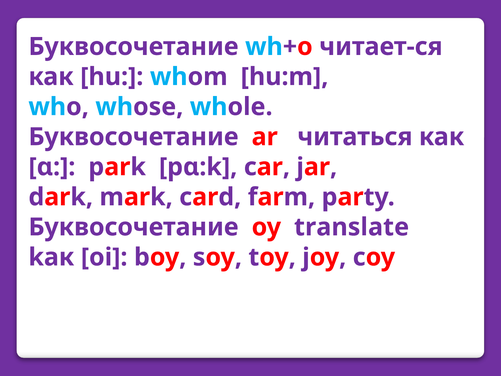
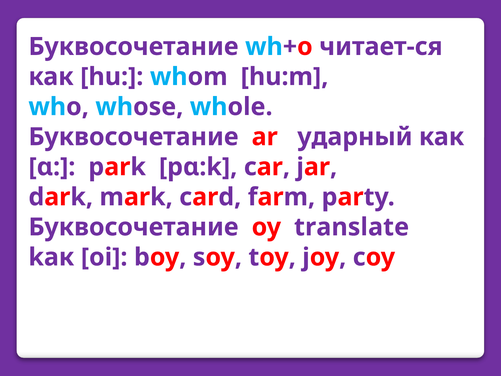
читaться: читaться -> ударный
